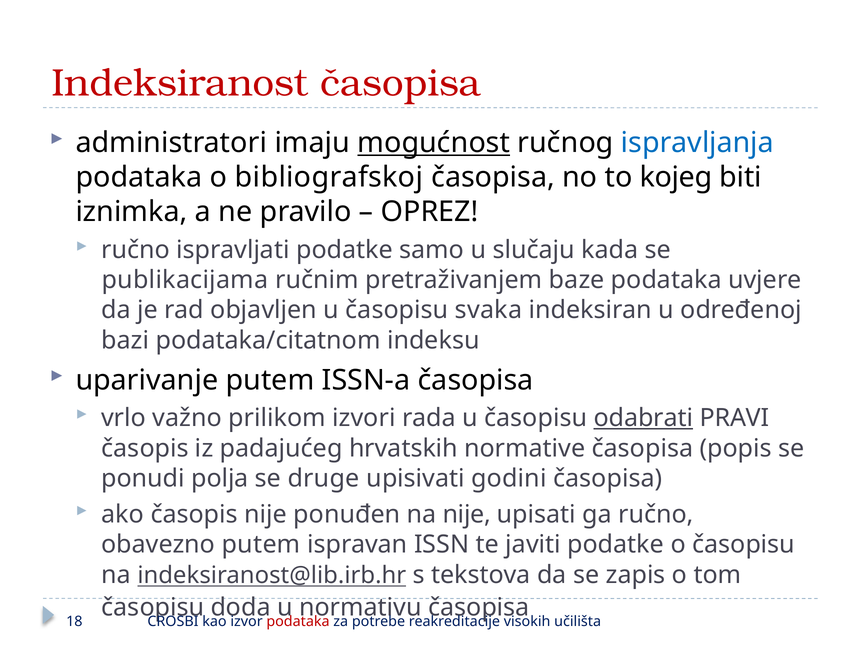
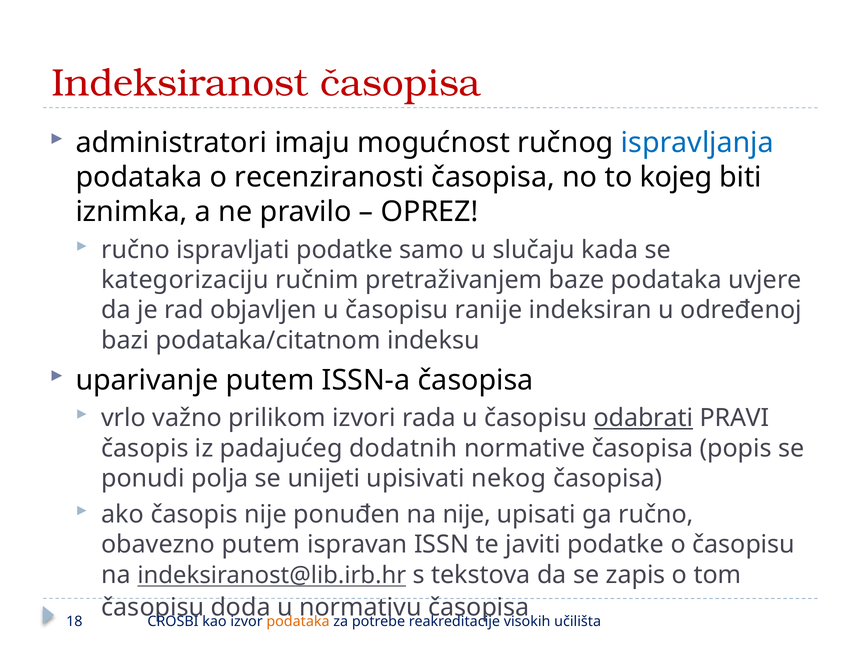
mogućnost underline: present -> none
bibliografskoj: bibliografskoj -> recenziranosti
publikacijama: publikacijama -> kategorizaciju
svaka: svaka -> ranije
hrvatskih: hrvatskih -> dodatnih
druge: druge -> unijeti
godini: godini -> nekog
podataka at (298, 621) colour: red -> orange
